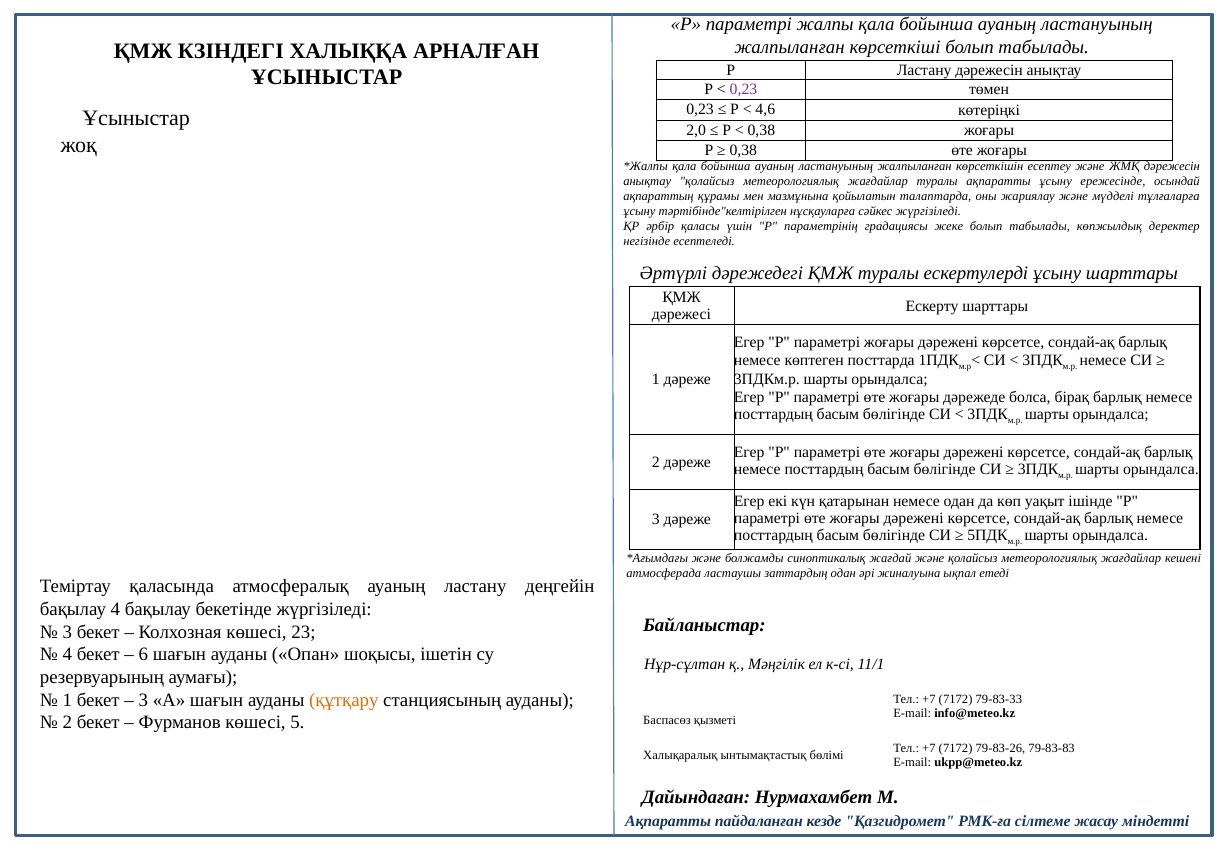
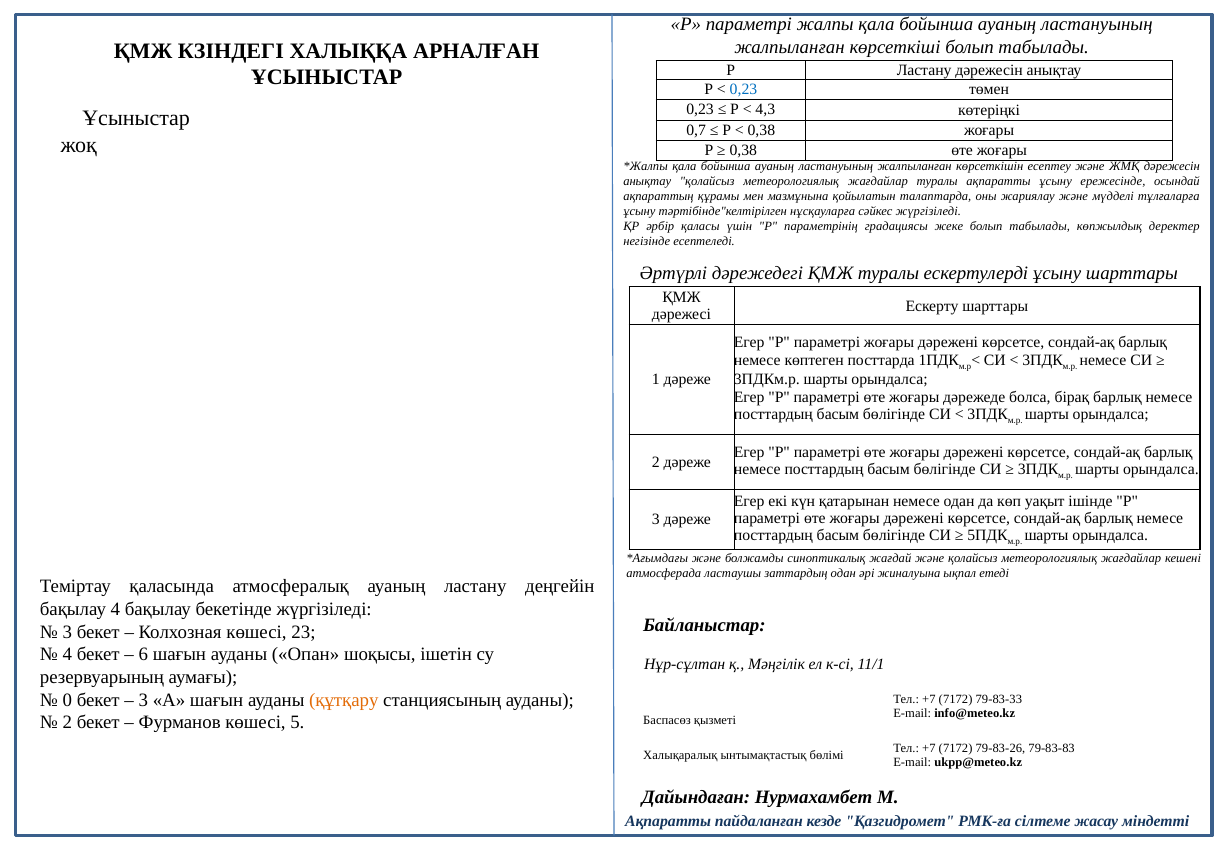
0,23 at (743, 89) colour: purple -> blue
4,6: 4,6 -> 4,3
2,0: 2,0 -> 0,7
1 at (67, 700): 1 -> 0
